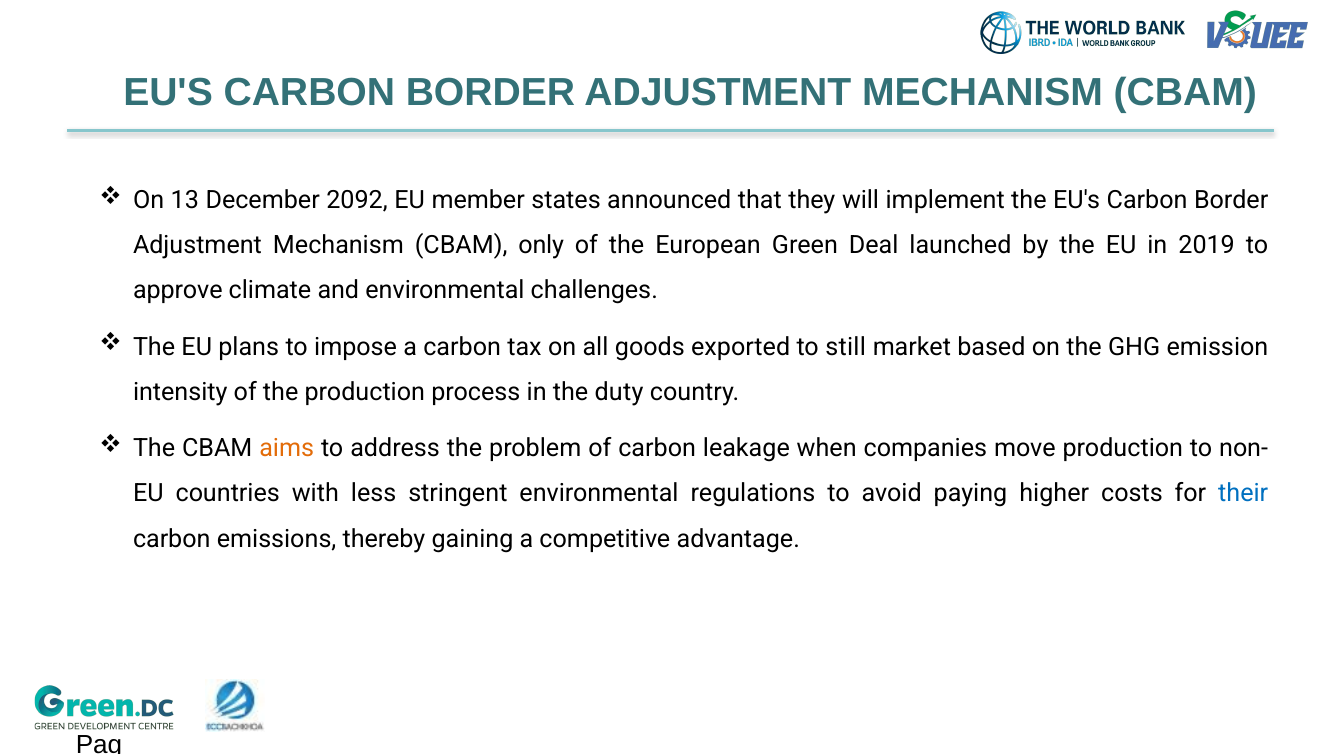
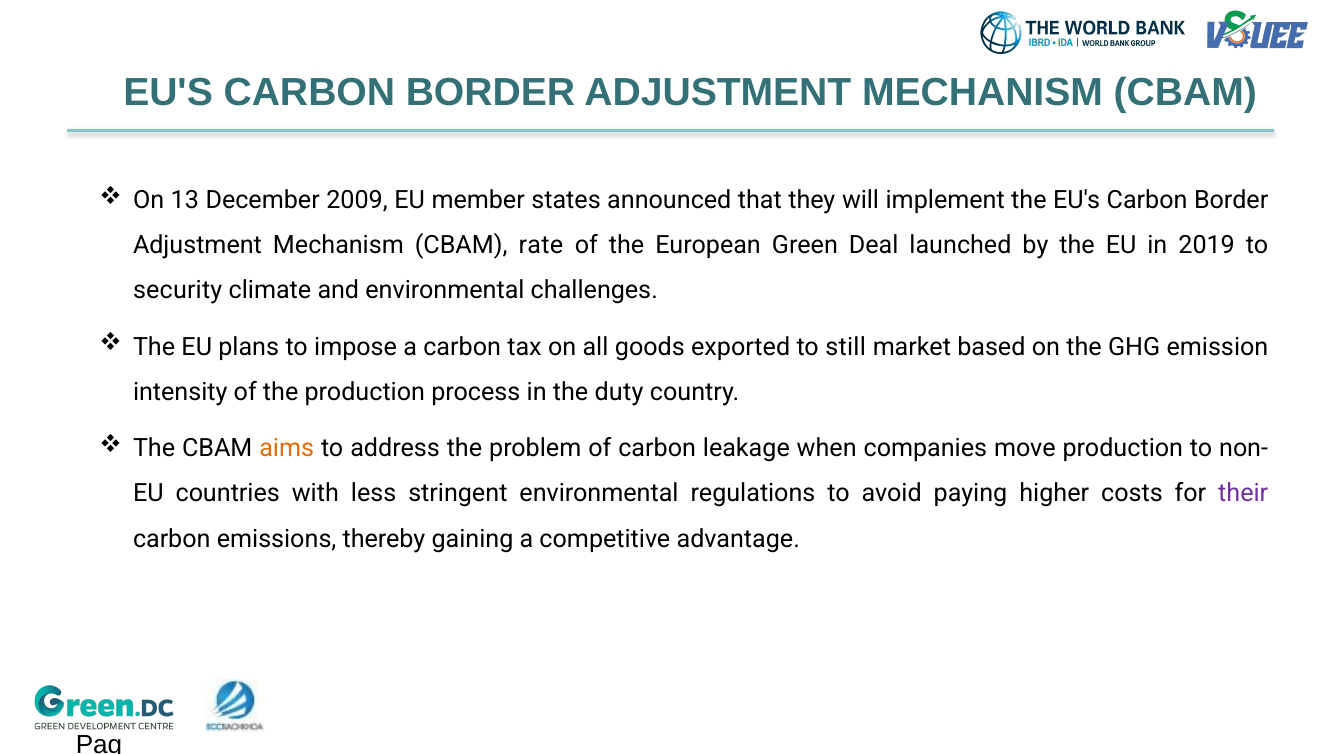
2092: 2092 -> 2009
only: only -> rate
approve: approve -> security
their colour: blue -> purple
